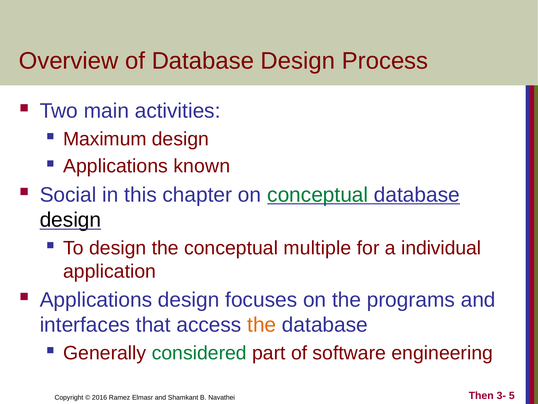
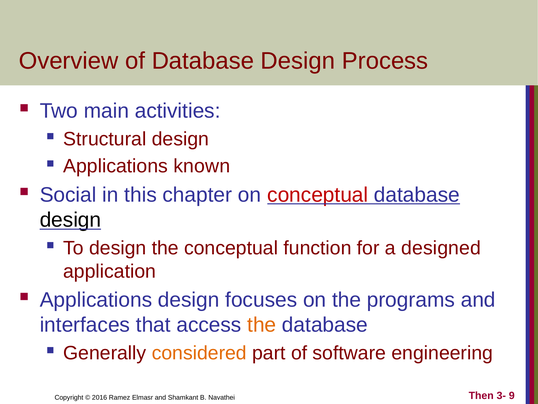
Maximum: Maximum -> Structural
conceptual at (318, 195) colour: green -> red
multiple: multiple -> function
individual: individual -> designed
considered colour: green -> orange
5: 5 -> 9
